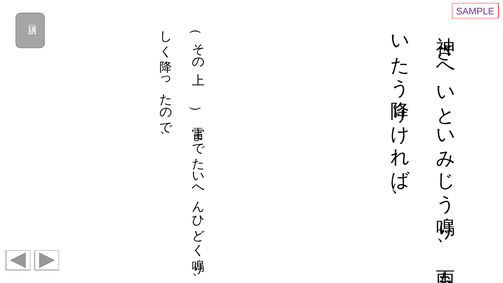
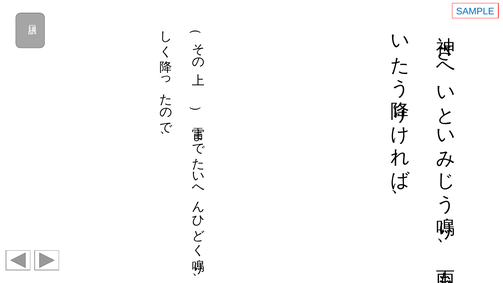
SAMPLE colour: purple -> blue
